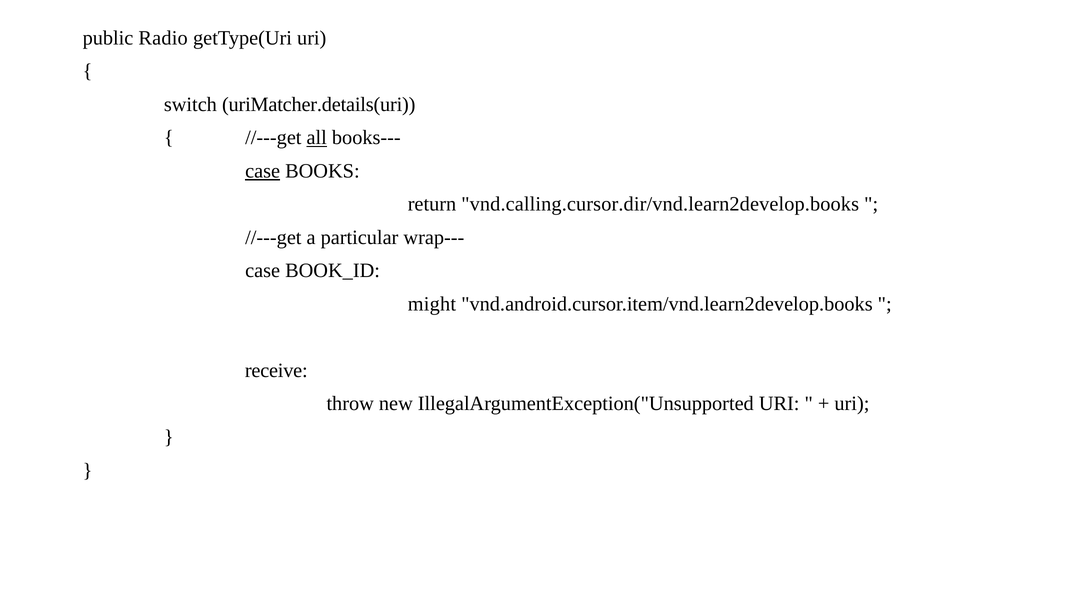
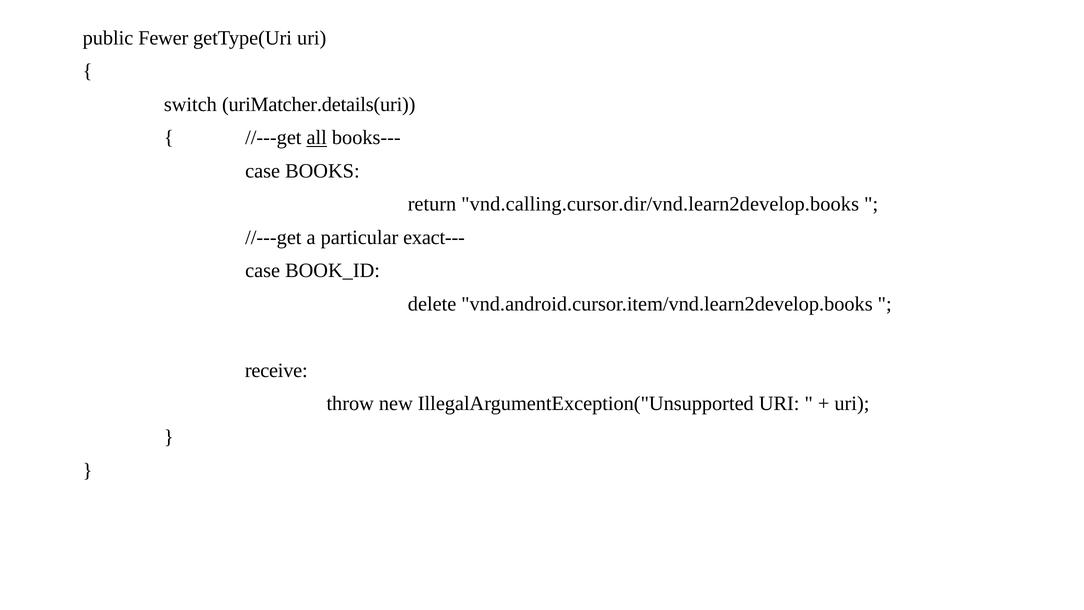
Radio: Radio -> Fewer
case at (263, 171) underline: present -> none
wrap---: wrap--- -> exact---
might: might -> delete
